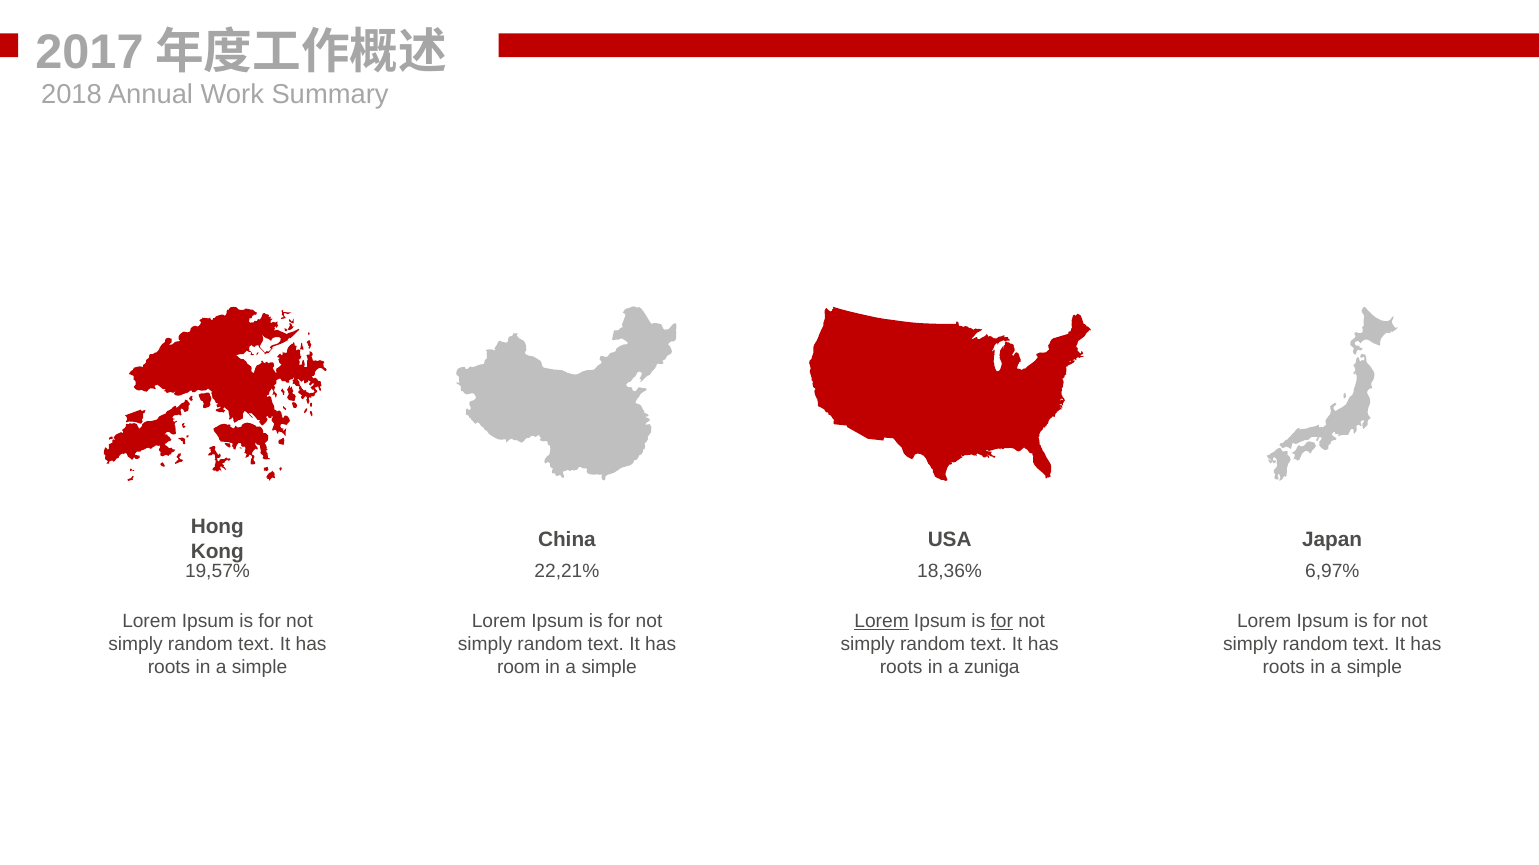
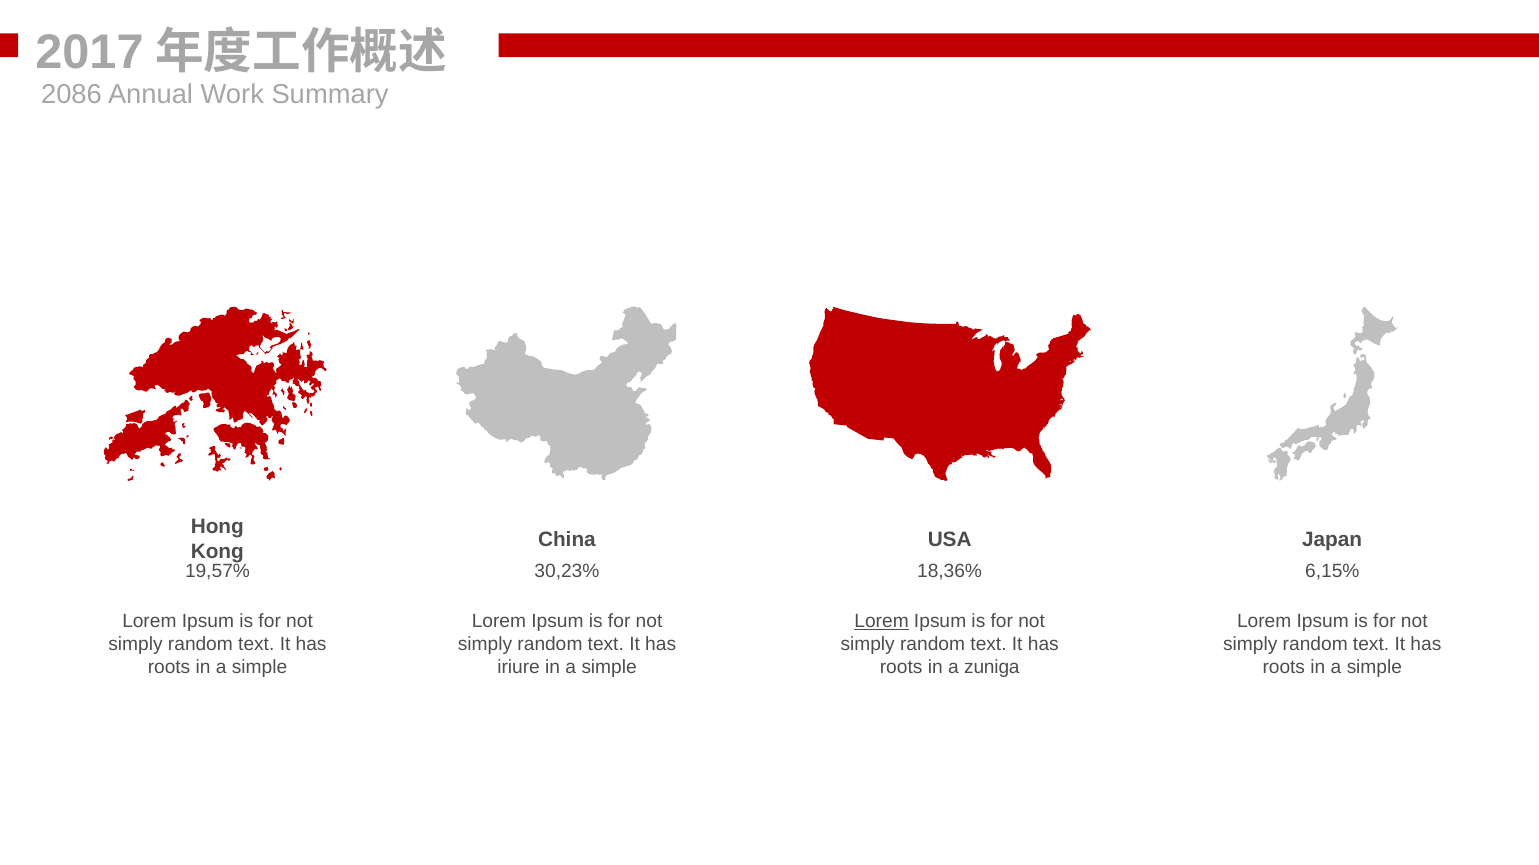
2018: 2018 -> 2086
22,21%: 22,21% -> 30,23%
6,97%: 6,97% -> 6,15%
for at (1002, 622) underline: present -> none
room: room -> iriure
